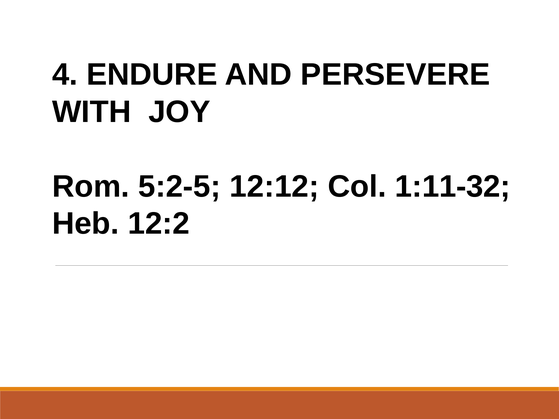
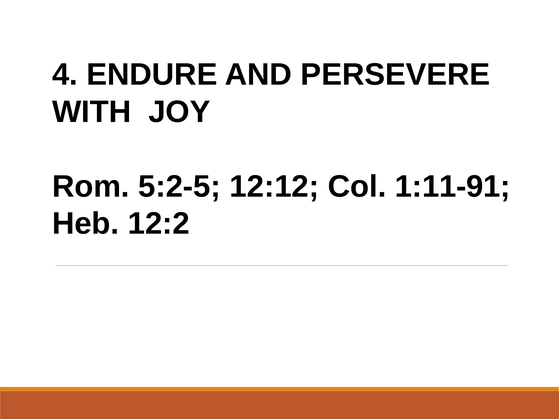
1:11-32: 1:11-32 -> 1:11-91
